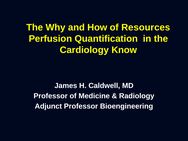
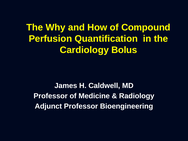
Resources: Resources -> Compound
Know: Know -> Bolus
